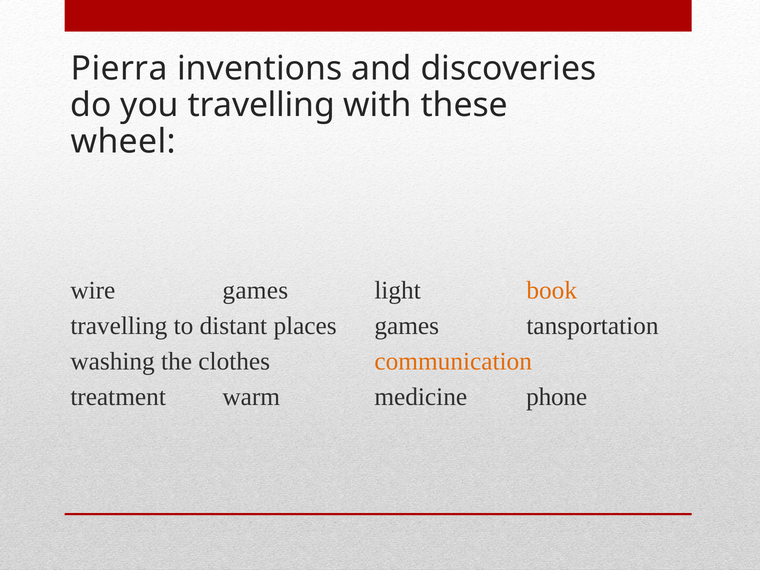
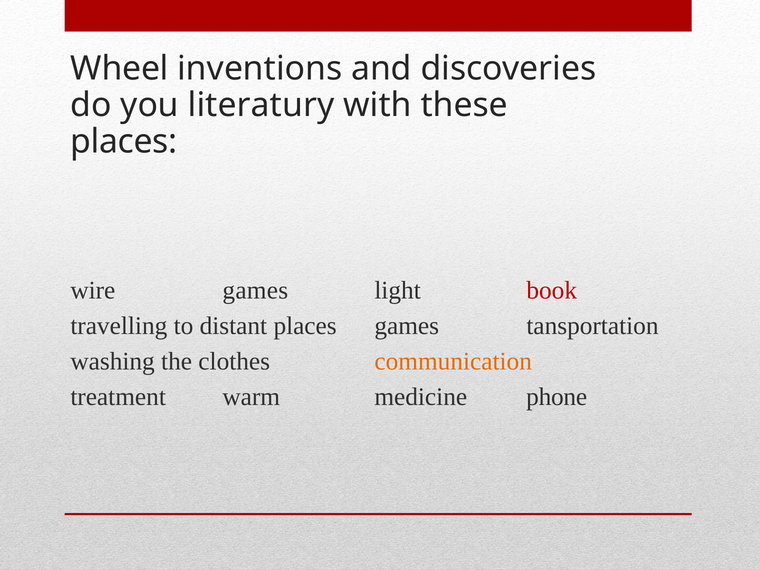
Pierra: Pierra -> Wheel
you travelling: travelling -> literatury
wheel at (123, 142): wheel -> places
book colour: orange -> red
